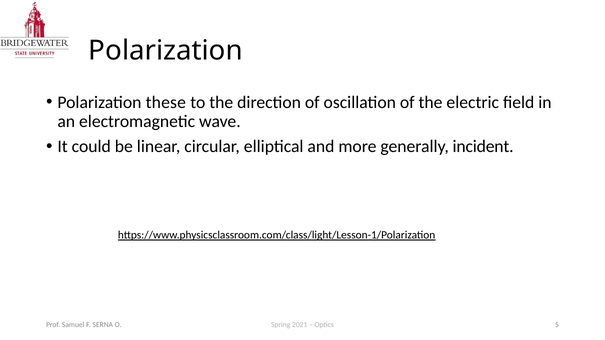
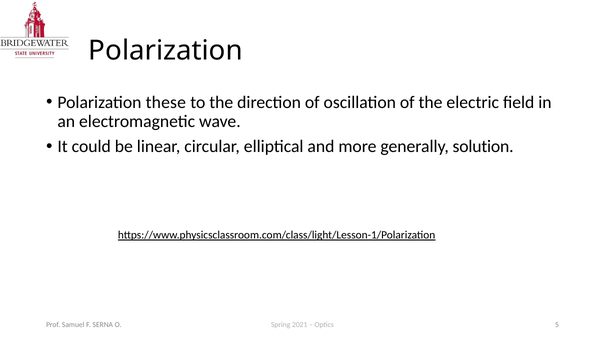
incident: incident -> solution
